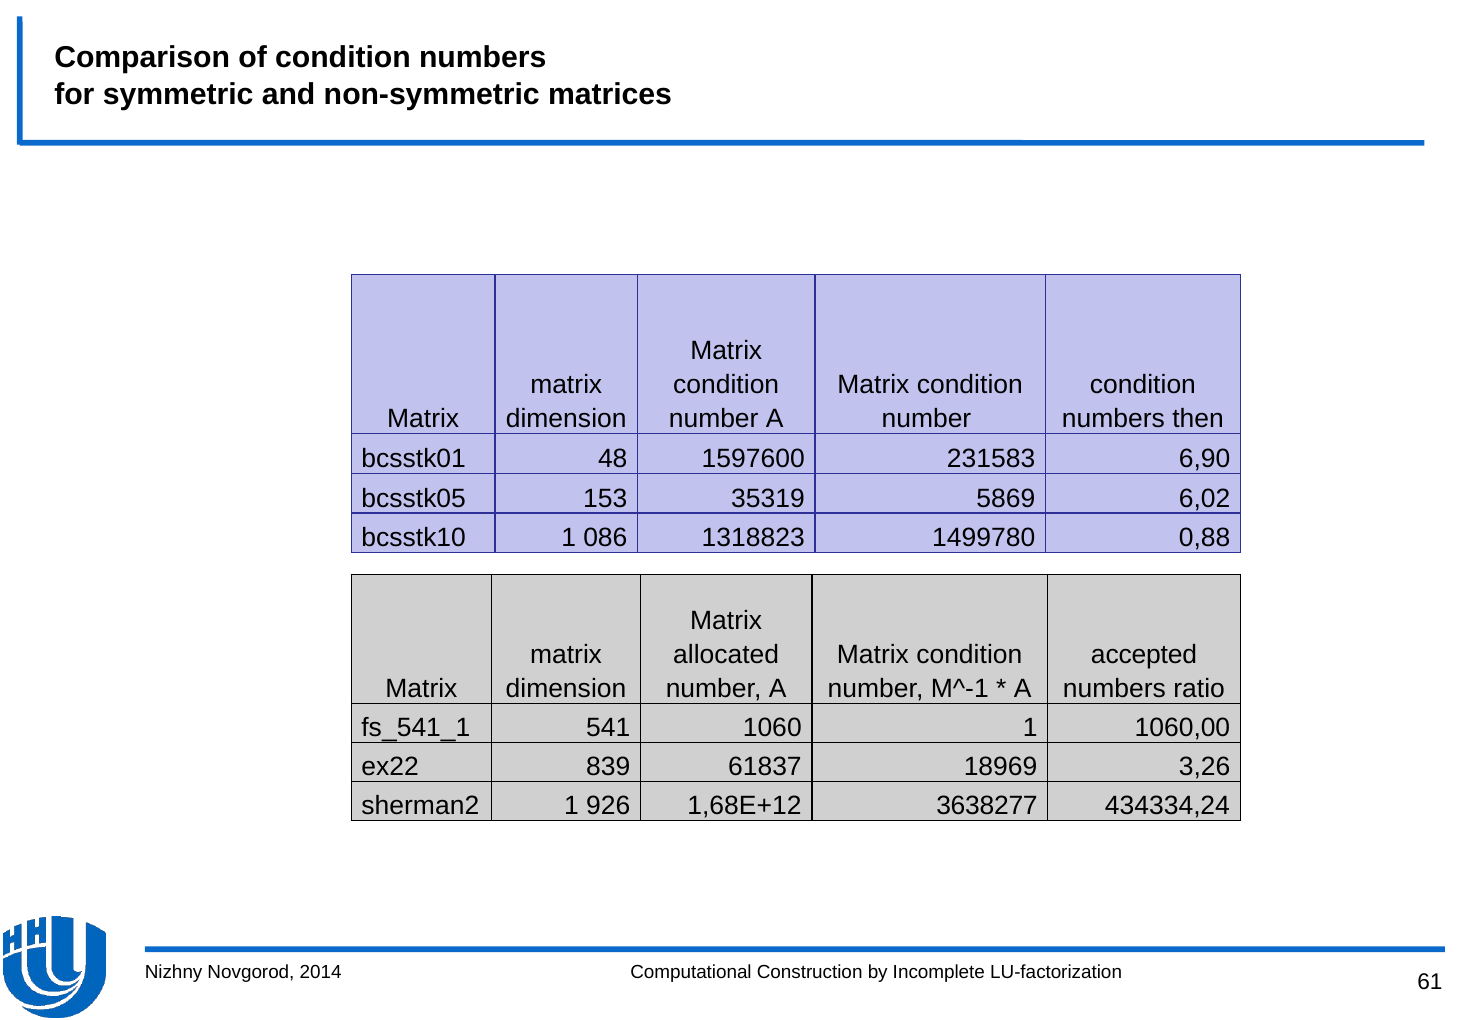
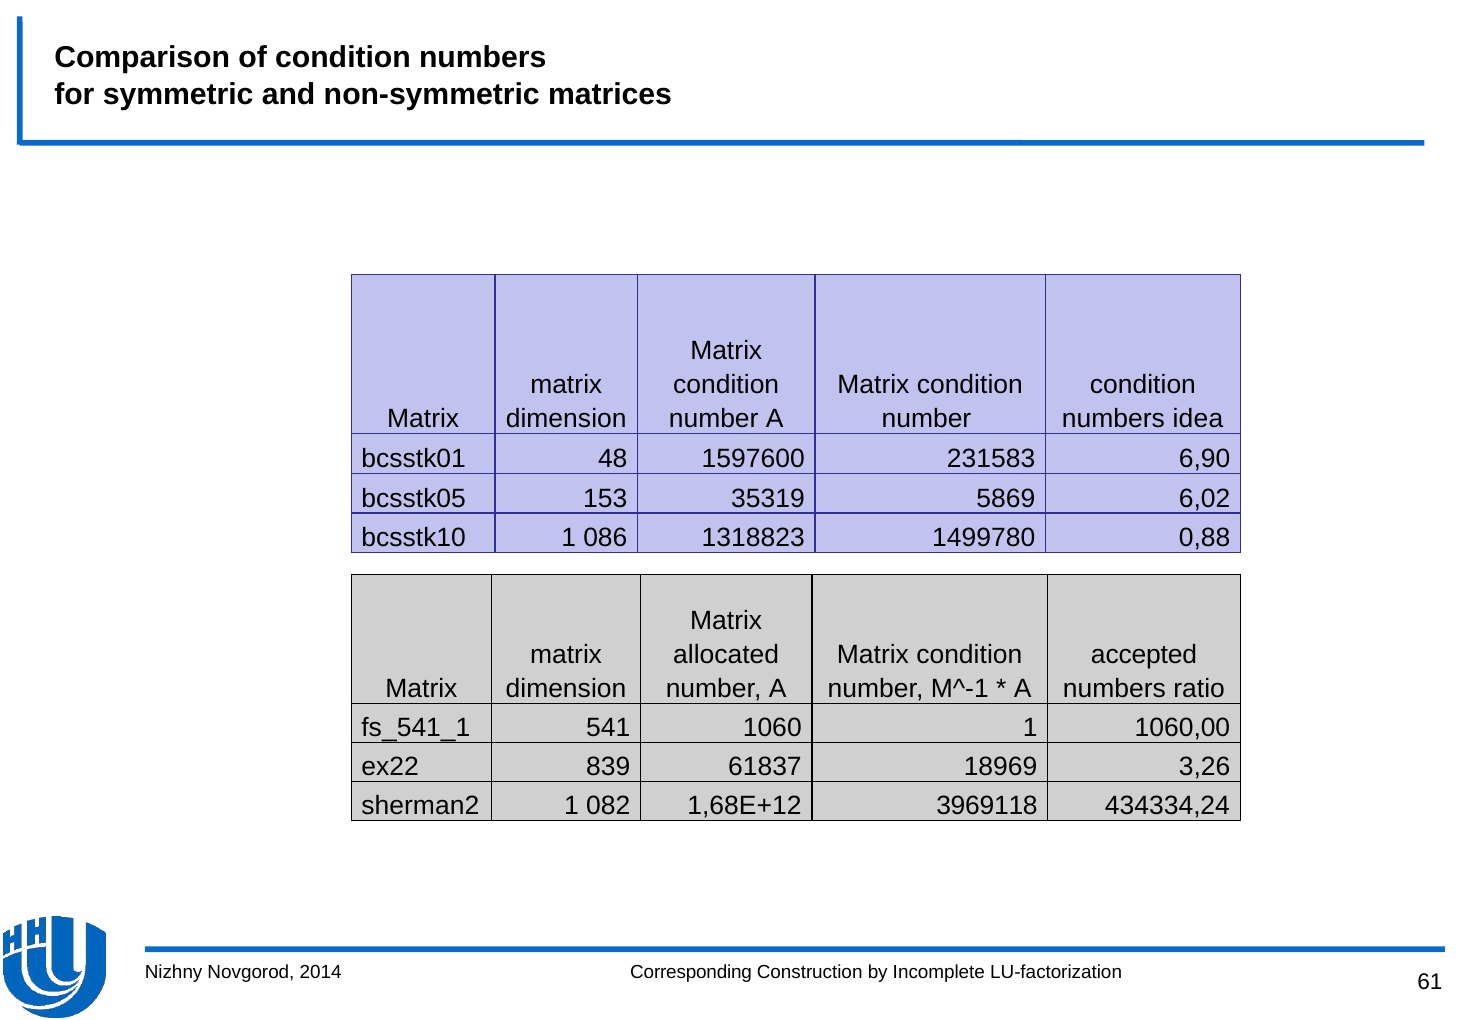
then: then -> idea
926: 926 -> 082
3638277: 3638277 -> 3969118
Computational: Computational -> Corresponding
